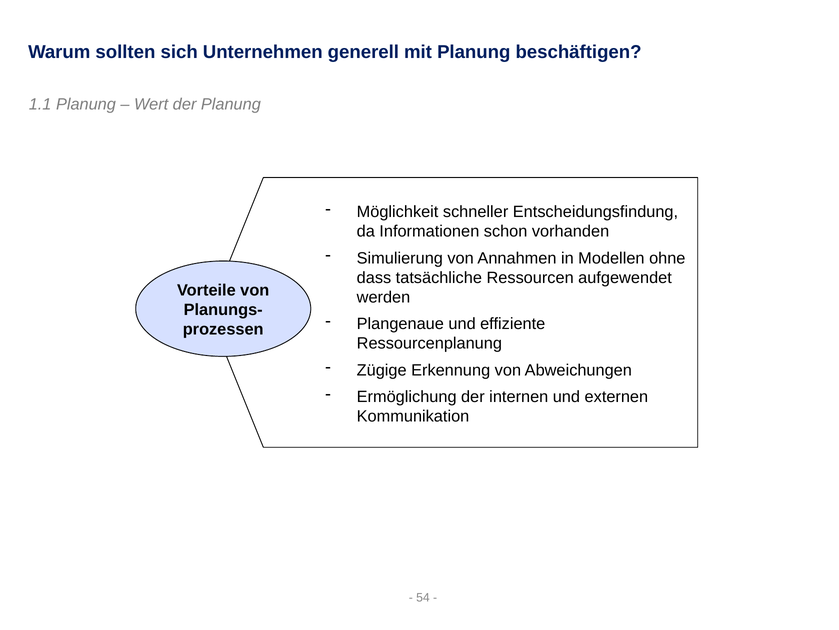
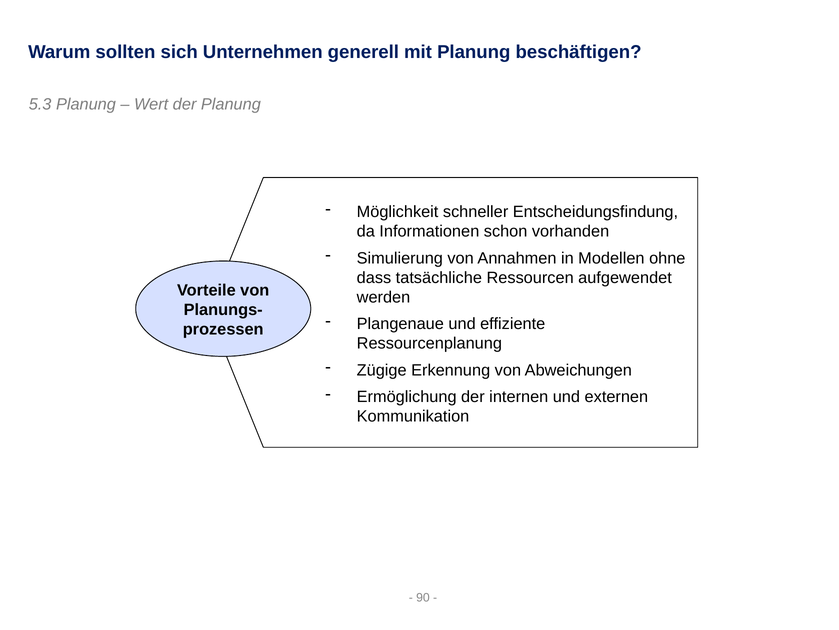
1.1: 1.1 -> 5.3
54: 54 -> 90
